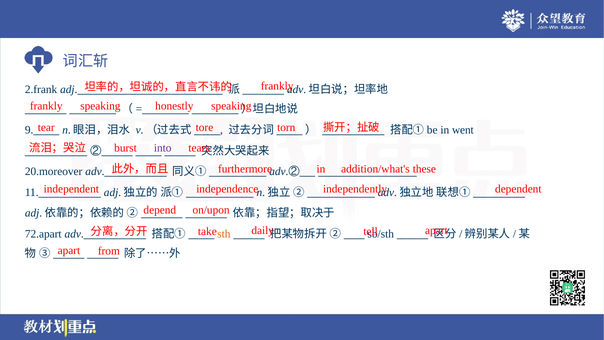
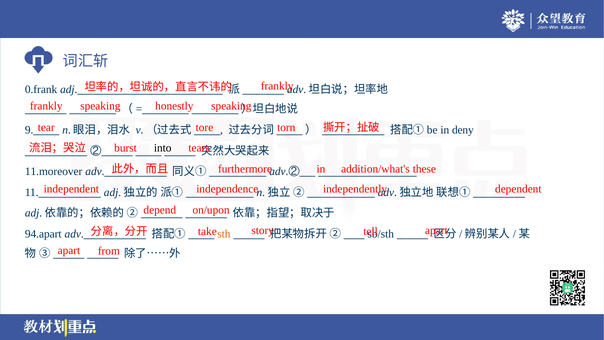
2.frank: 2.frank -> 0.frank
went: went -> deny
into colour: purple -> black
20.moreover: 20.moreover -> 11.moreover
daily: daily -> story
72.apart: 72.apart -> 94.apart
